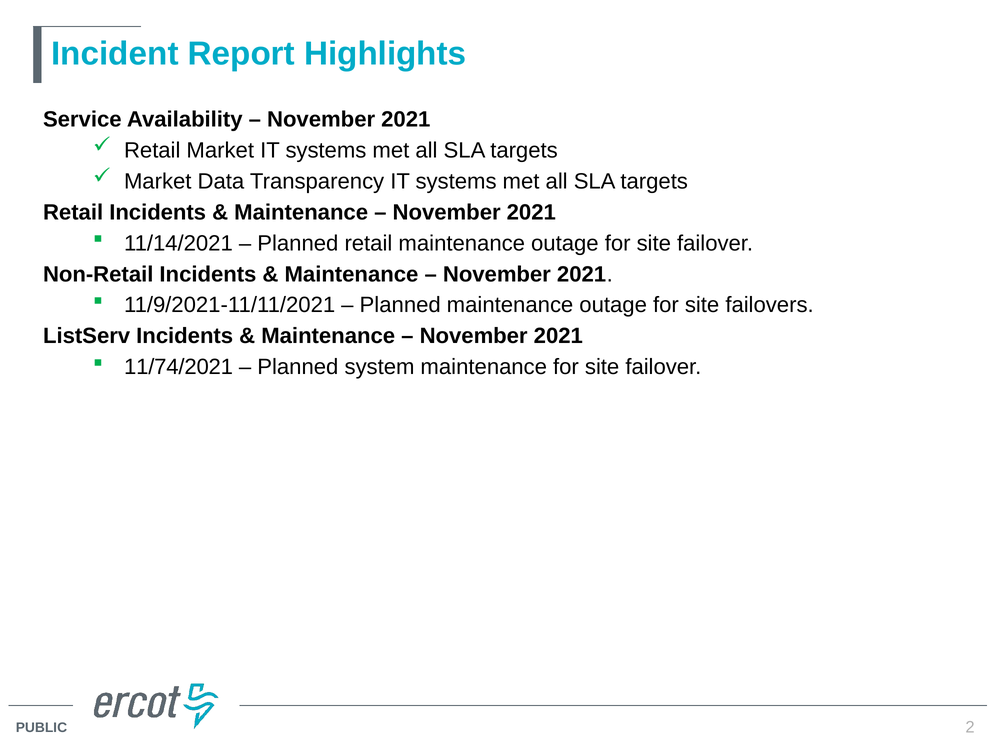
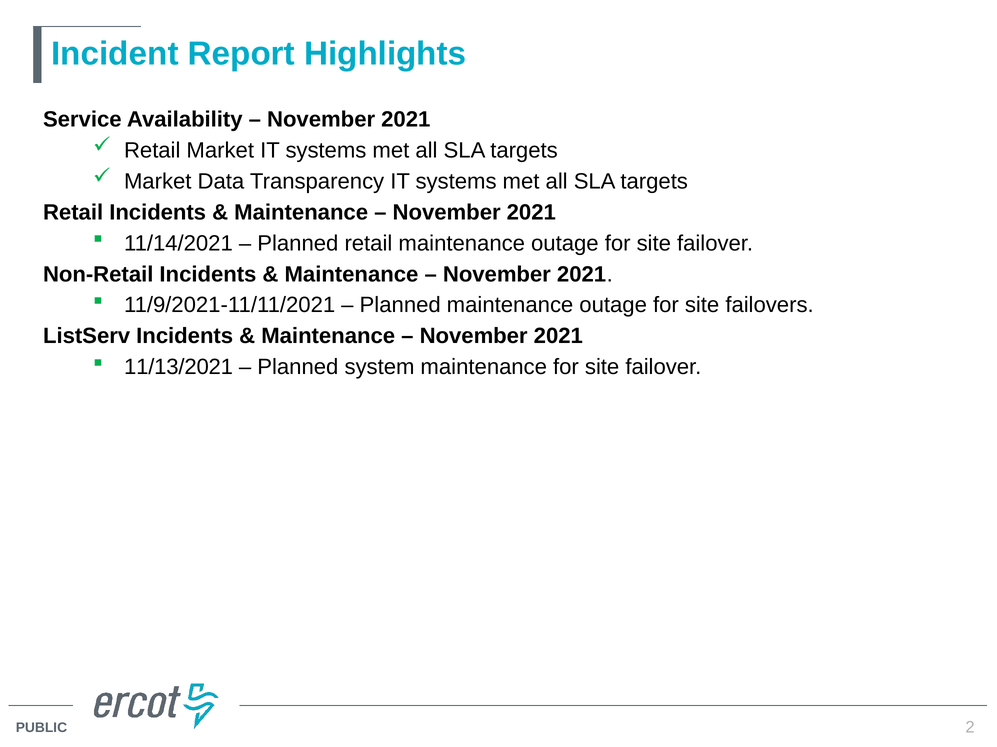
11/74/2021: 11/74/2021 -> 11/13/2021
